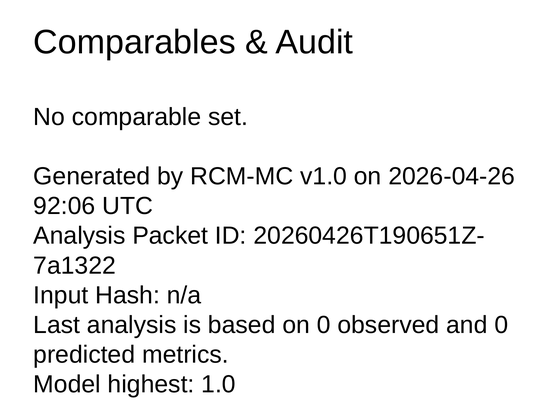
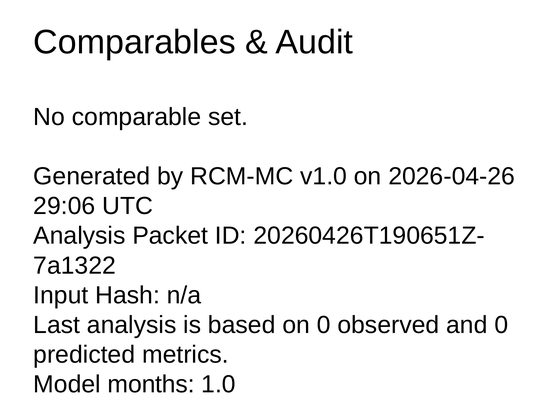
92:06: 92:06 -> 29:06
highest: highest -> months
